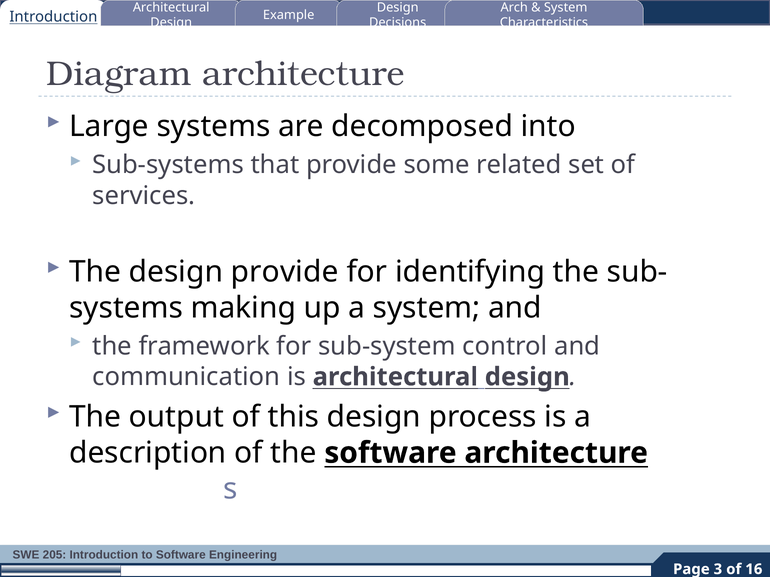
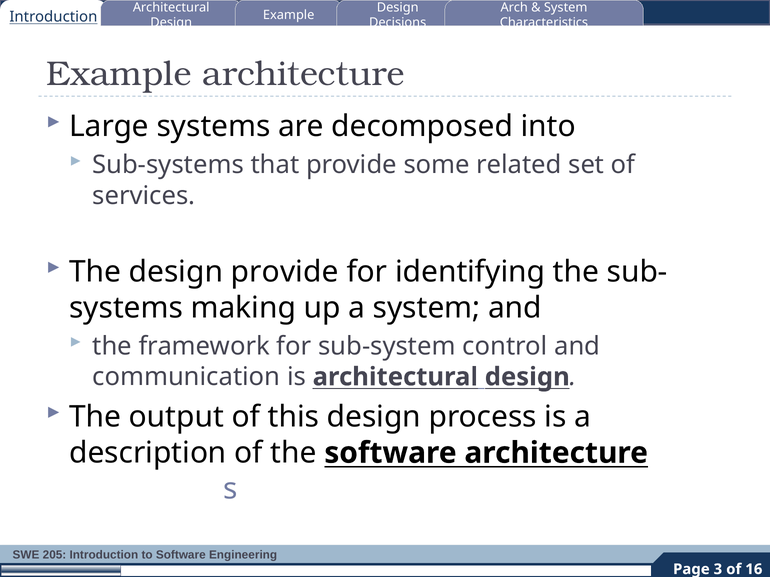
Diagram at (119, 74): Diagram -> Example
